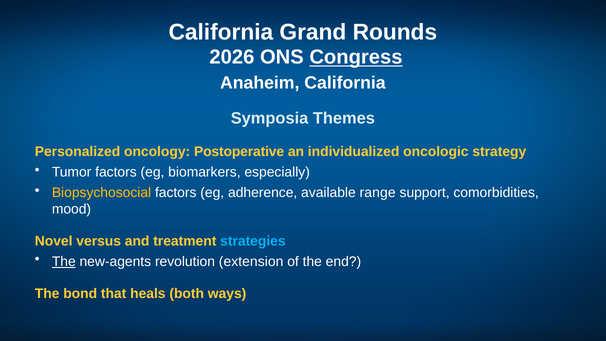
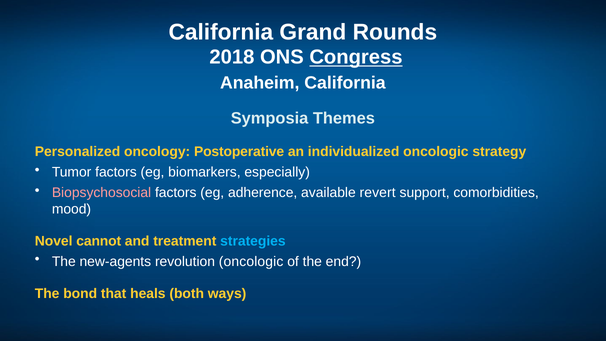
2026: 2026 -> 2018
Biopsychosocial colour: yellow -> pink
range: range -> revert
versus: versus -> cannot
The at (64, 262) underline: present -> none
revolution extension: extension -> oncologic
